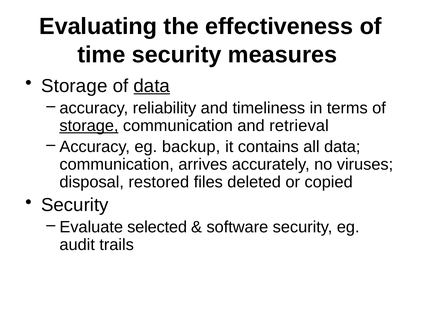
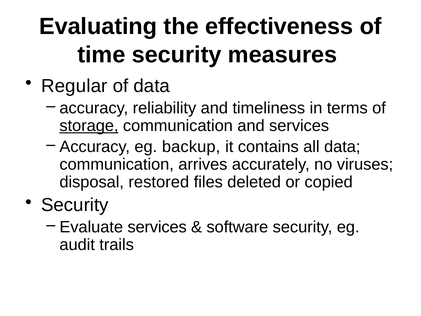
Storage at (74, 86): Storage -> Regular
data at (152, 86) underline: present -> none
and retrieval: retrieval -> services
Evaluate selected: selected -> services
